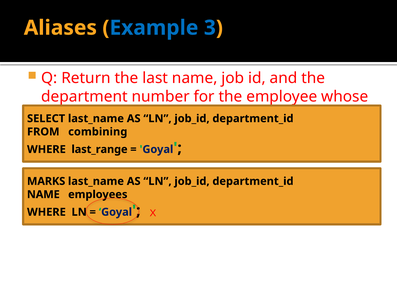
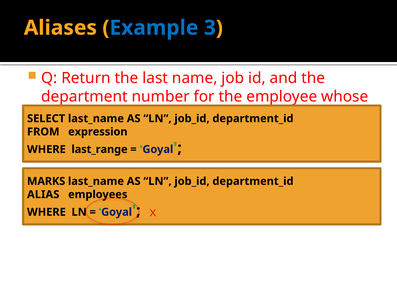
combining: combining -> expression
NAME at (43, 195): NAME -> ALIAS
